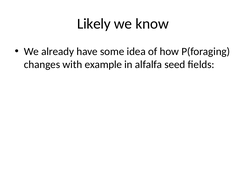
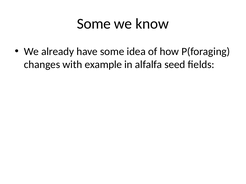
Likely at (94, 24): Likely -> Some
